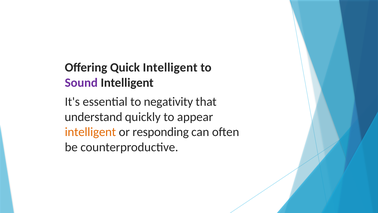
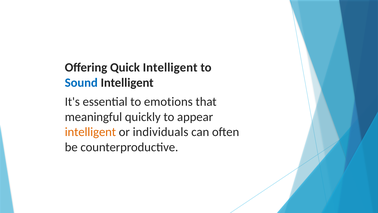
Sound colour: purple -> blue
negativity: negativity -> emotions
understand: understand -> meaningful
responding: responding -> individuals
